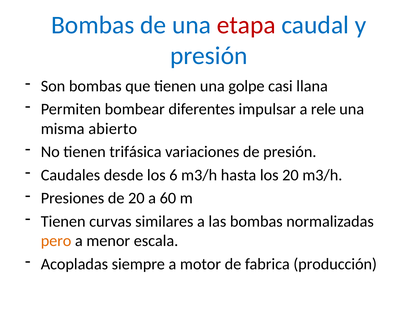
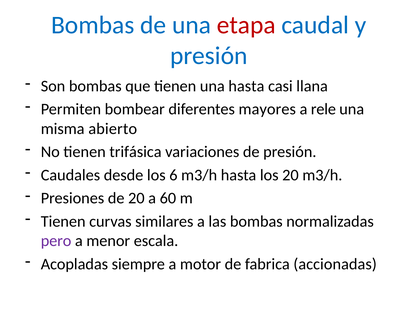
una golpe: golpe -> hasta
impulsar: impulsar -> mayores
pero colour: orange -> purple
producción: producción -> accionadas
